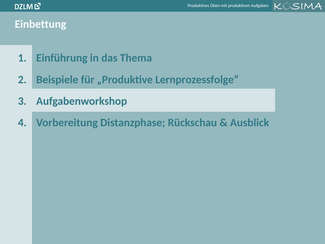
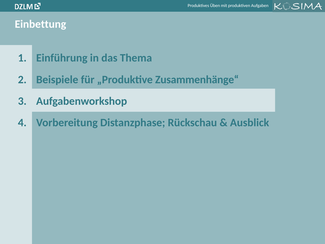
Lernprozessfolge“: Lernprozessfolge“ -> Zusammenhänge“
